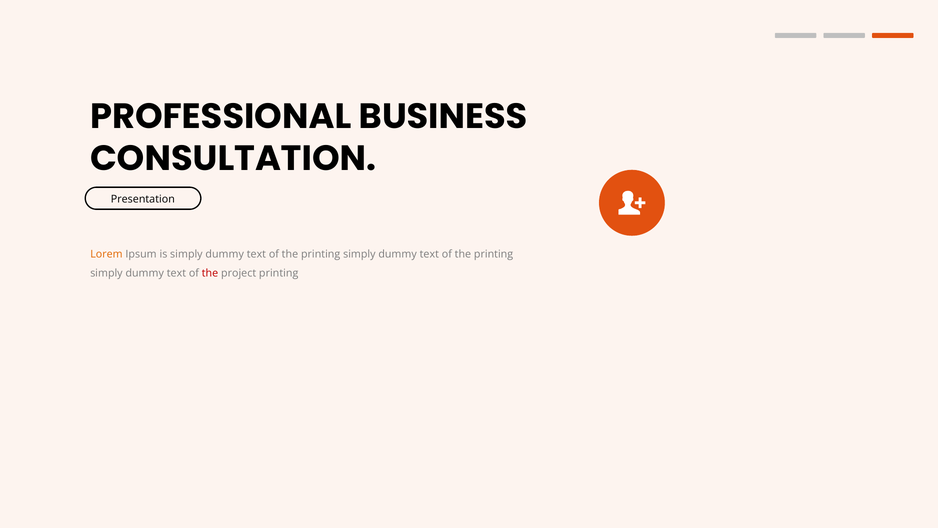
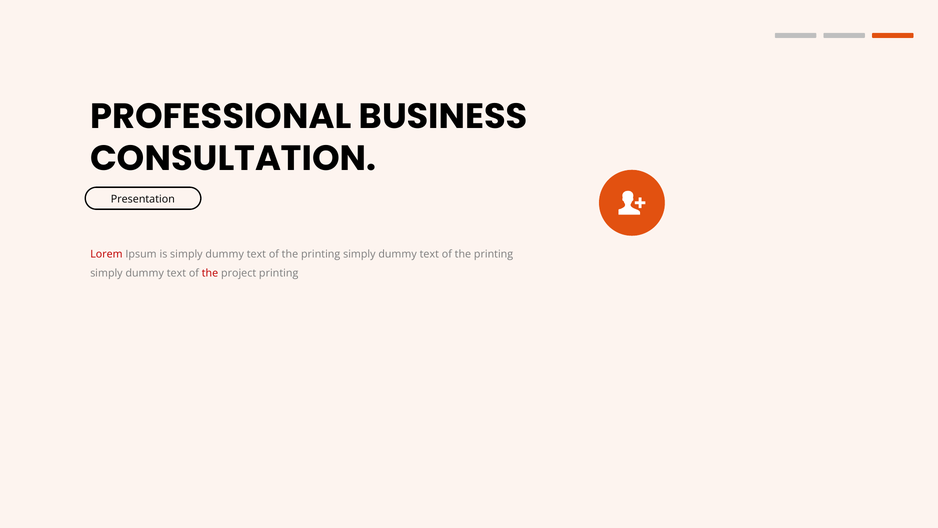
Lorem colour: orange -> red
